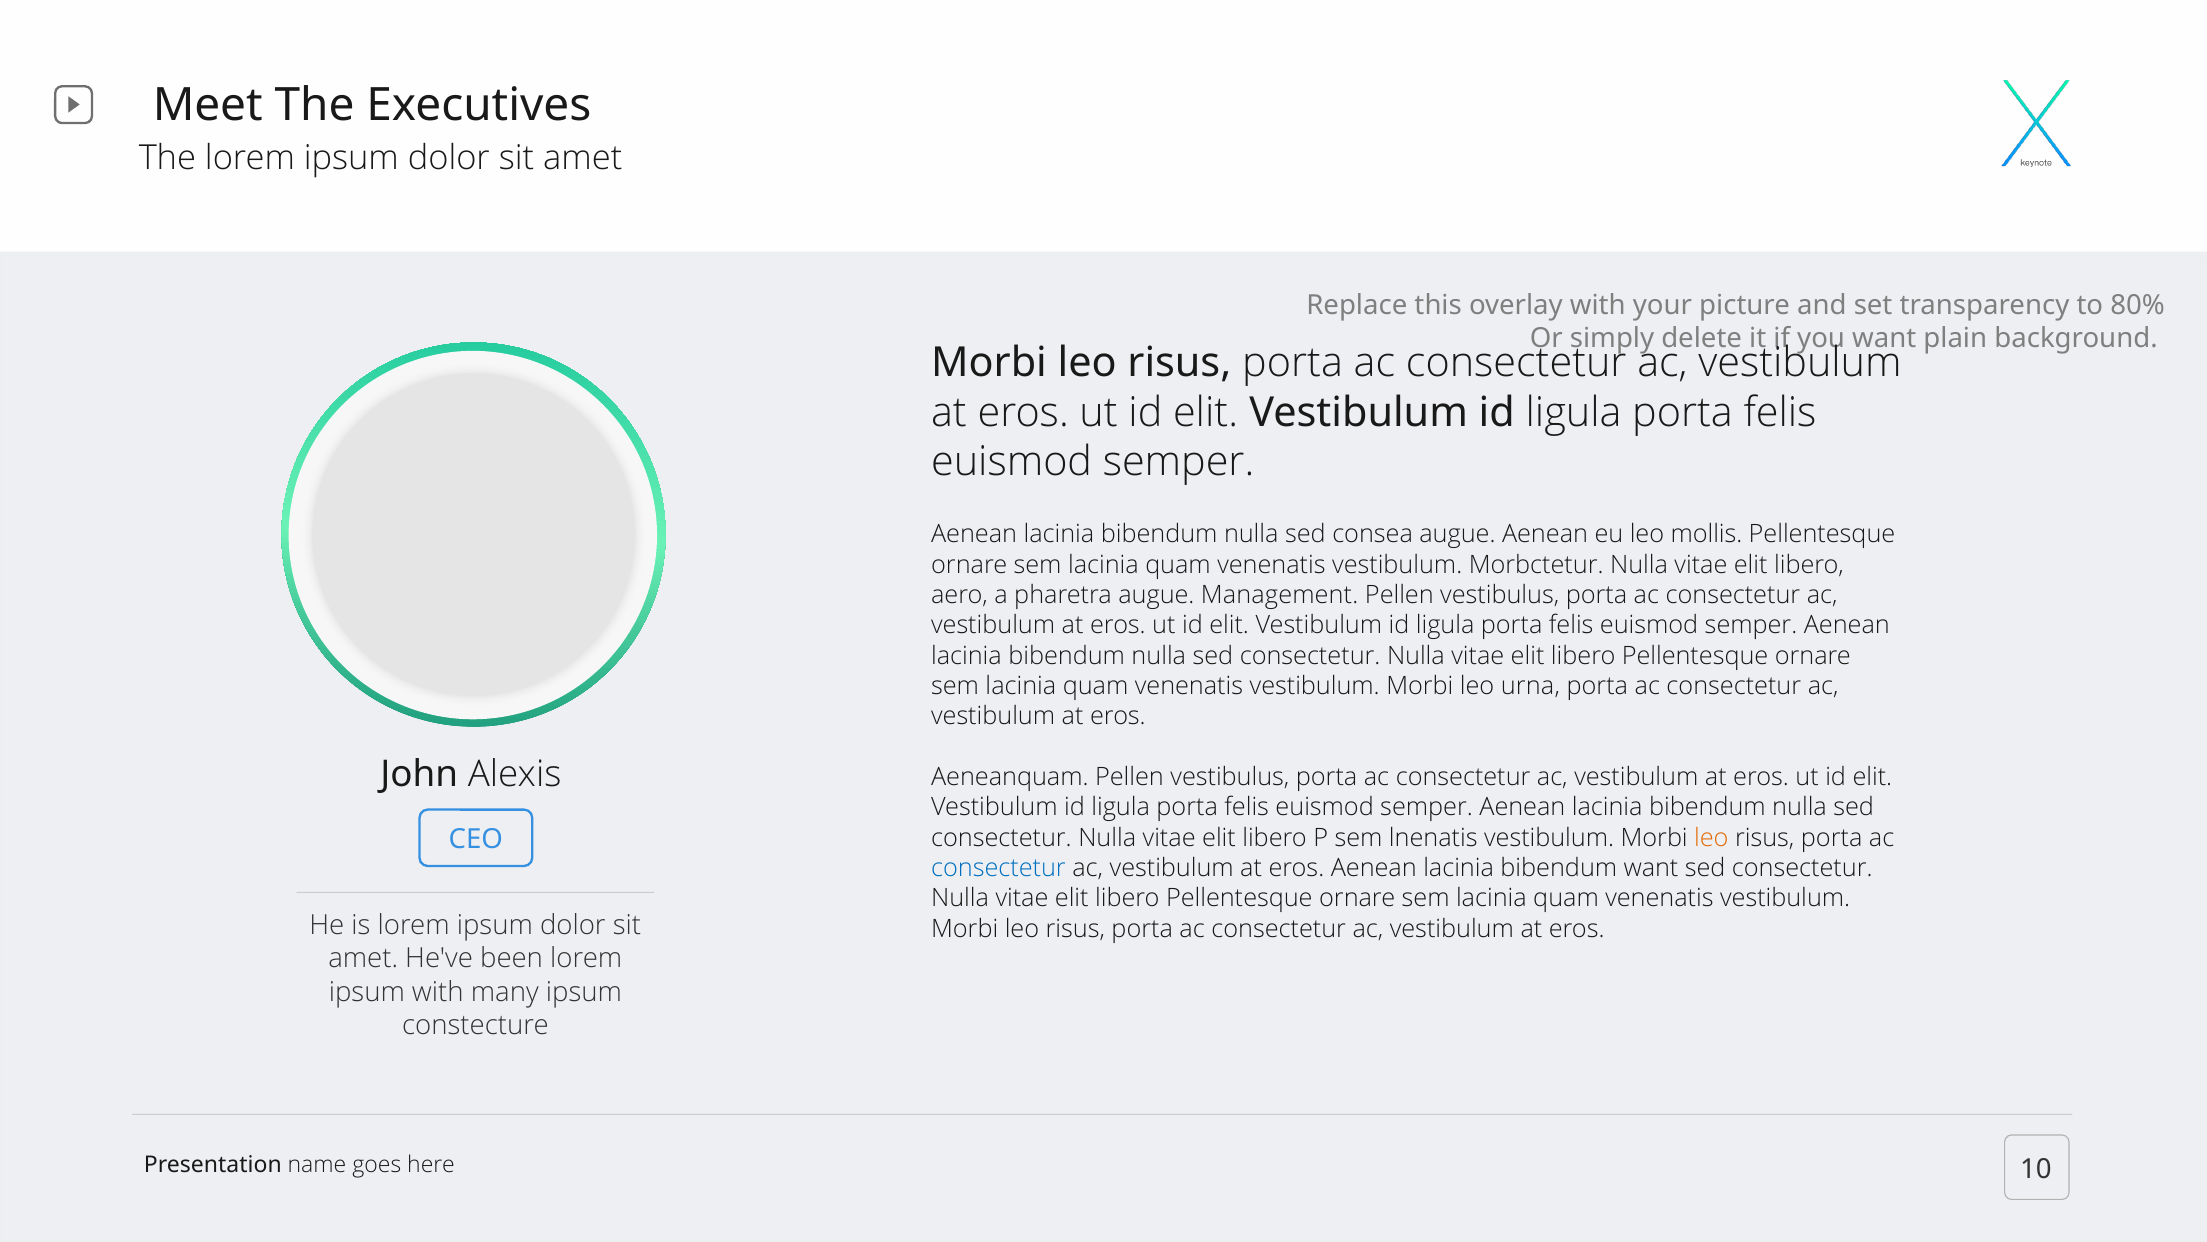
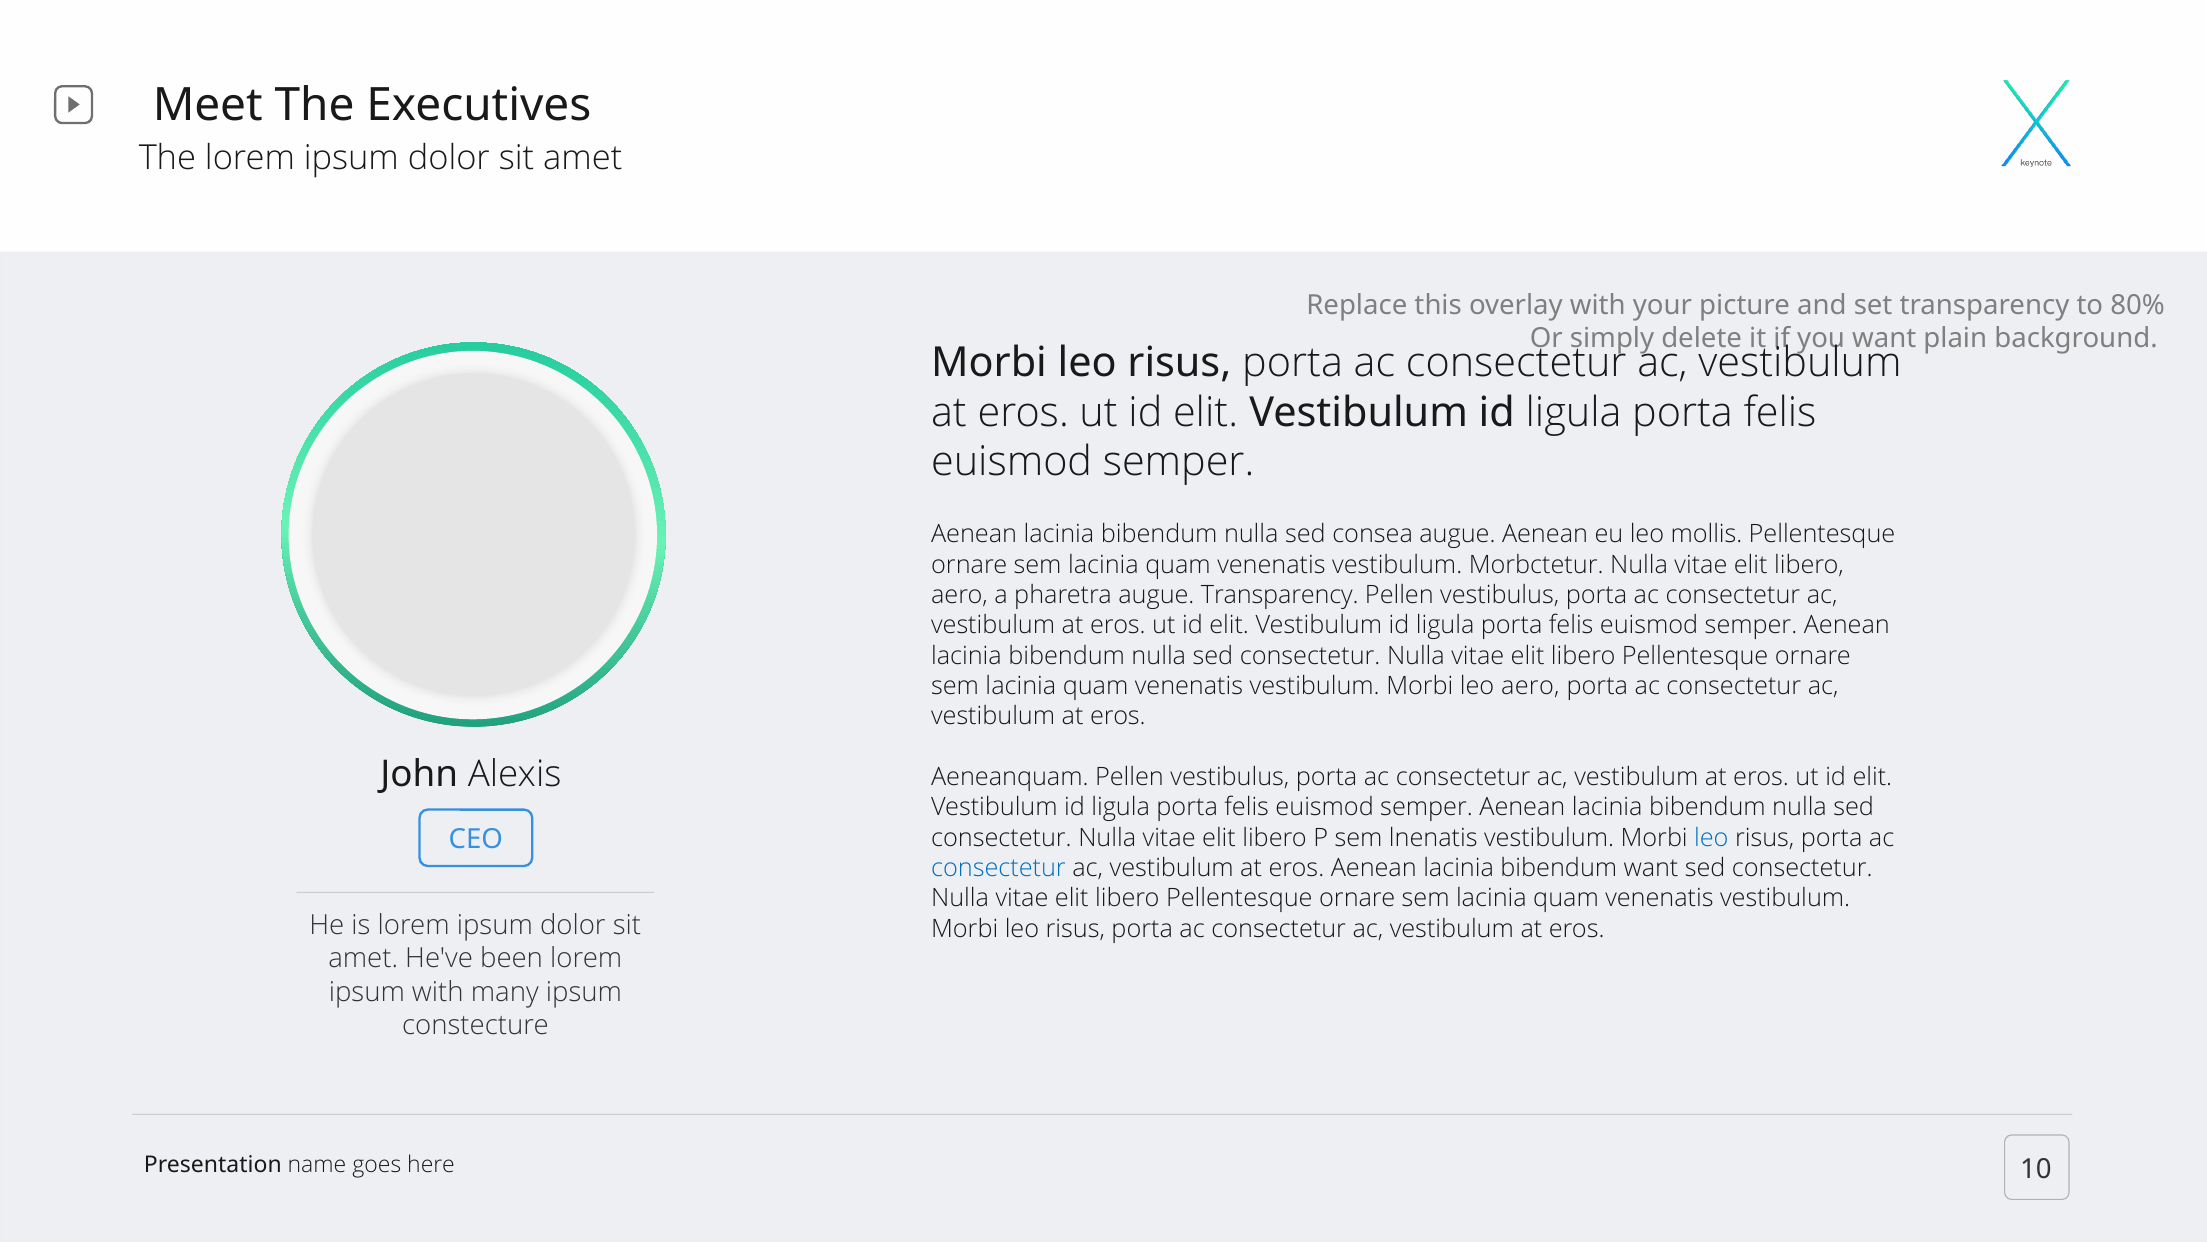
augue Management: Management -> Transparency
leo urna: urna -> aero
leo at (1711, 837) colour: orange -> blue
